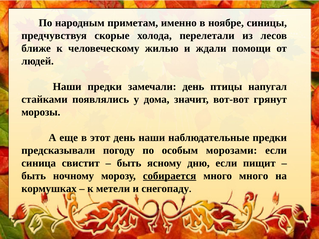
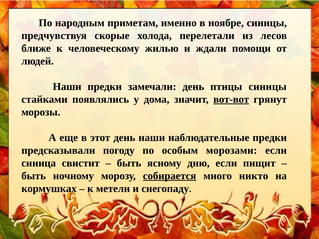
птицы напугал: напугал -> синицы
вот-вот underline: none -> present
много много: много -> никто
